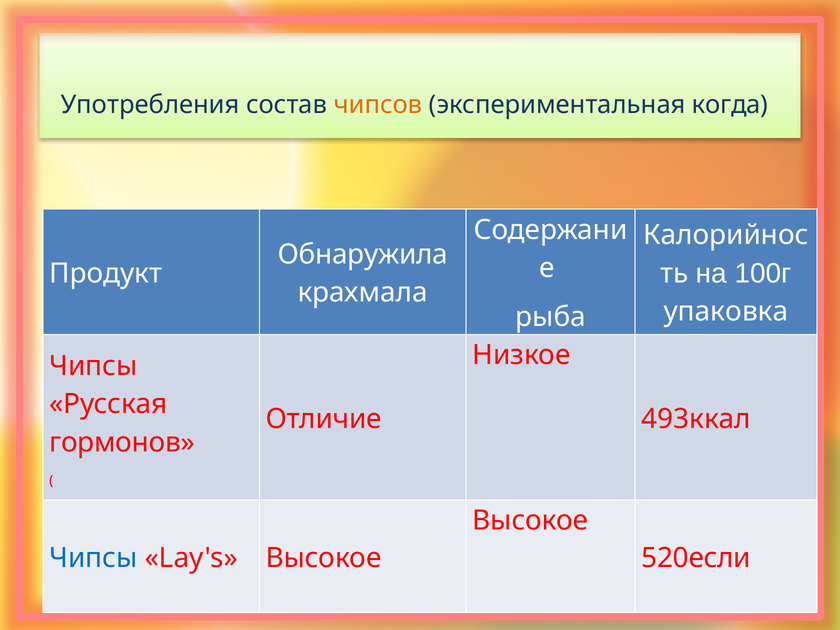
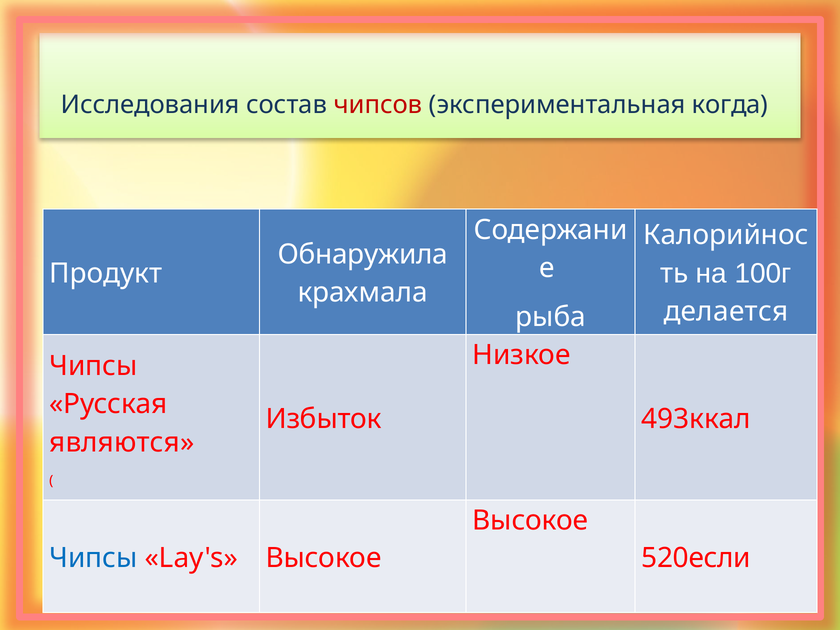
Употребления: Употребления -> Исследования
чипсов colour: orange -> red
упаковка: упаковка -> делается
Отличие: Отличие -> Избыток
гормонов: гормонов -> являются
